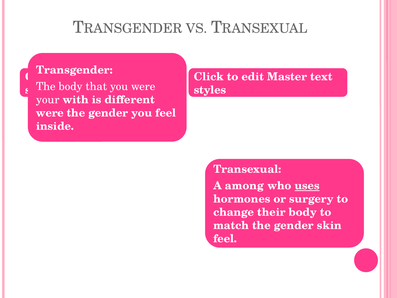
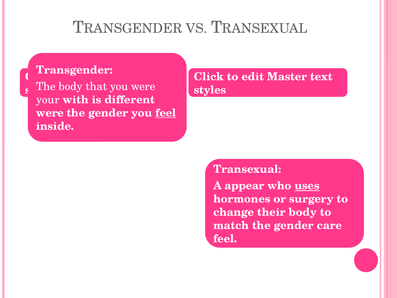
feel at (166, 113) underline: none -> present
among: among -> appear
skin: skin -> care
